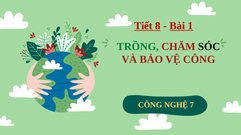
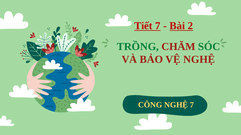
Tiết 8: 8 -> 7
1: 1 -> 2
SÓC colour: black -> green
VỆ CÔNG: CÔNG -> NGHỆ
